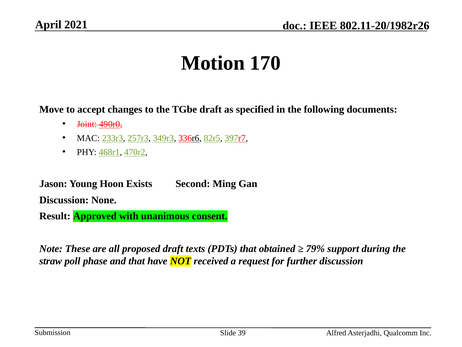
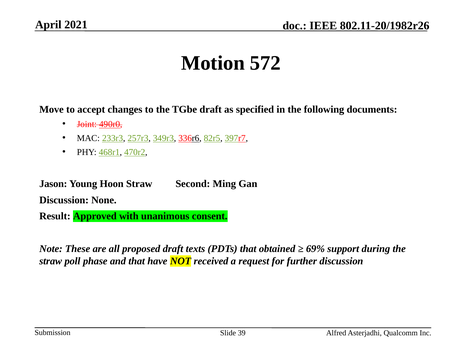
170: 170 -> 572
Hoon Exists: Exists -> Straw
79%: 79% -> 69%
